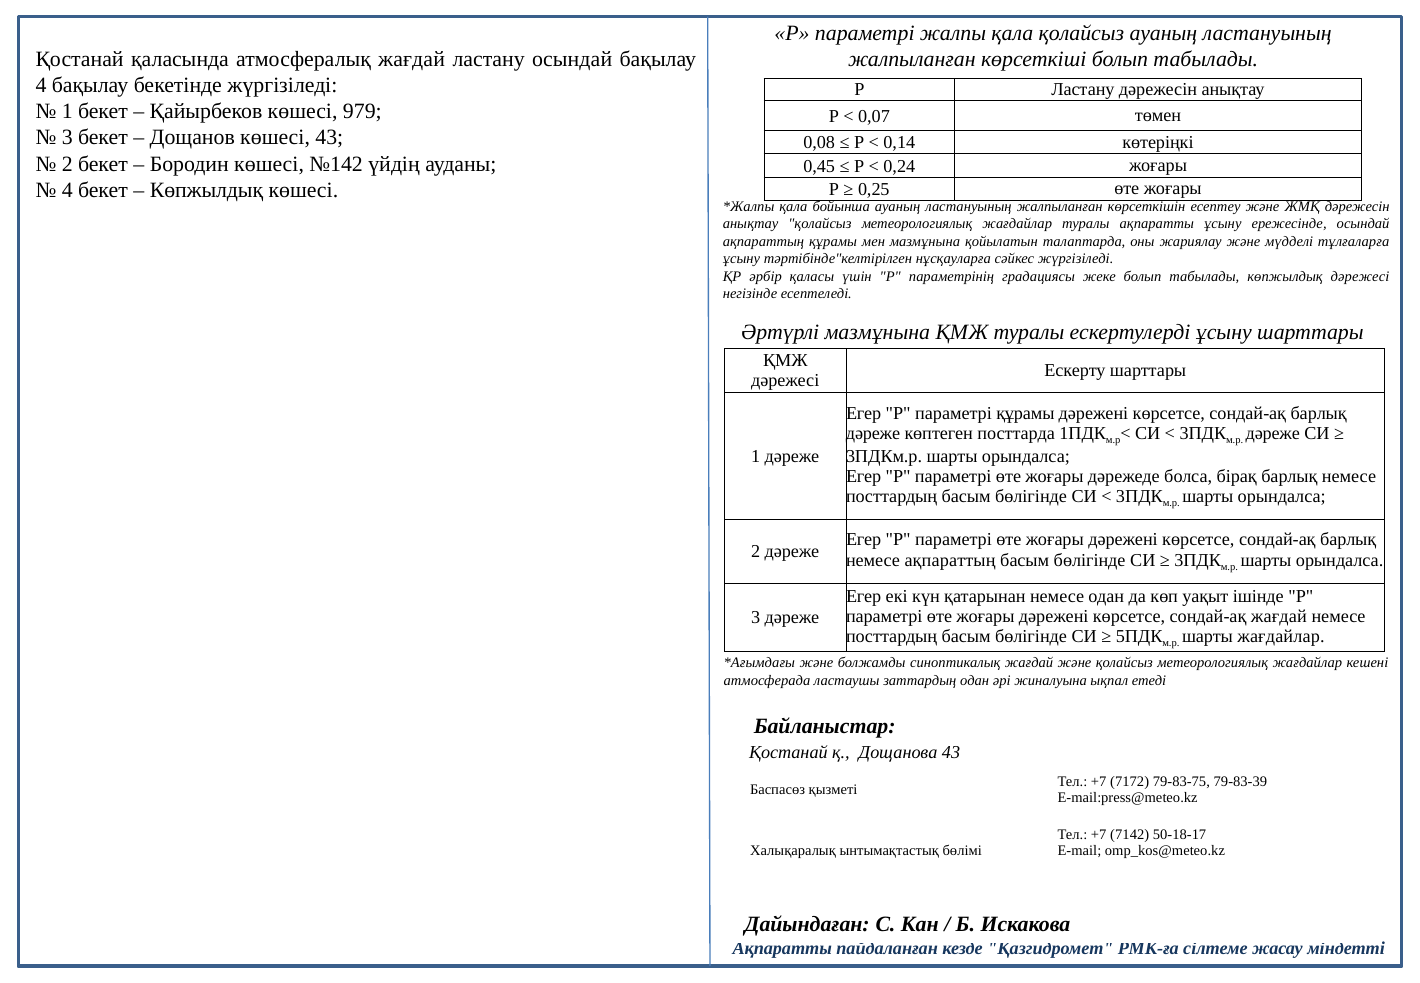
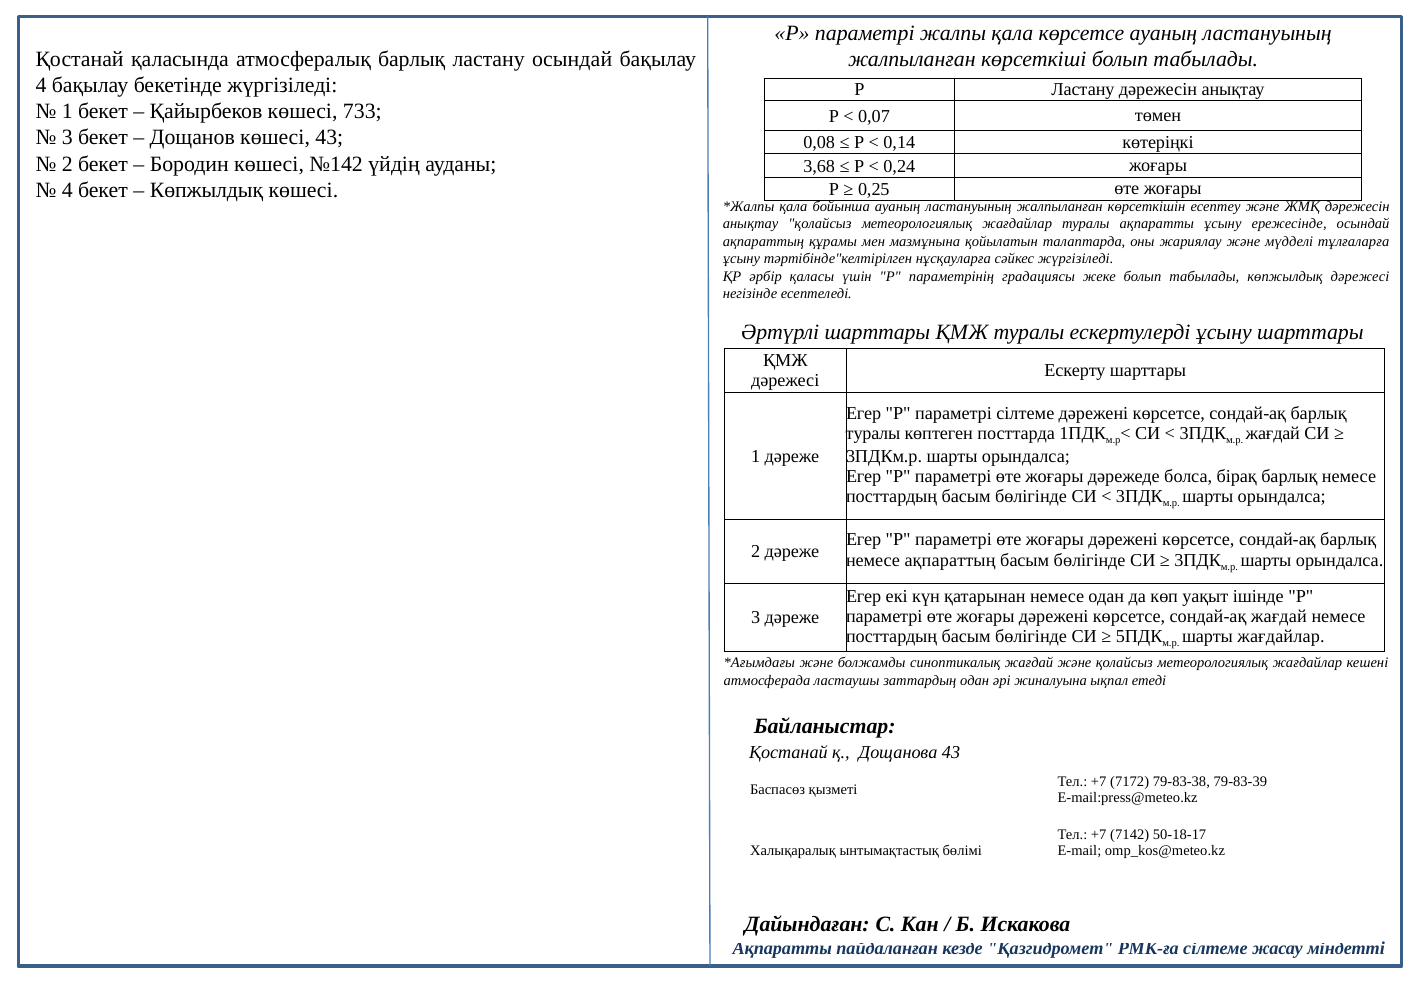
қала қолайсыз: қолайсыз -> көрсетсе
атмосфералық жағдай: жағдай -> барлық
979: 979 -> 733
0,45: 0,45 -> 3,68
Әртүрлі мазмұнына: мазмұнына -> шарттары
параметрі құрамы: құрамы -> сілтеме
дәреже at (873, 433): дәреже -> туралы
дәреже at (1273, 433): дәреже -> жағдай
79-83-75: 79-83-75 -> 79-83-38
